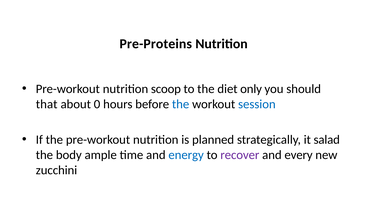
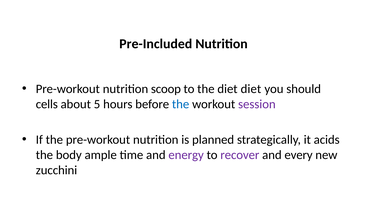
Pre-Proteins: Pre-Proteins -> Pre-Included
diet only: only -> diet
that: that -> cells
0: 0 -> 5
session colour: blue -> purple
salad: salad -> acids
energy colour: blue -> purple
